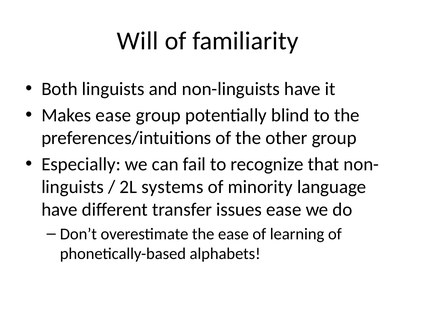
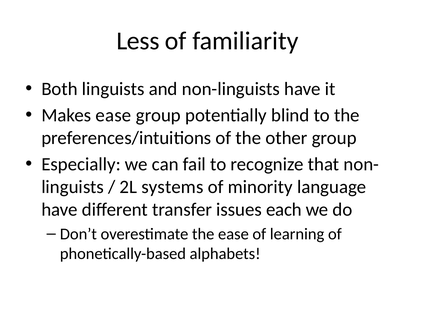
Will: Will -> Less
issues ease: ease -> each
